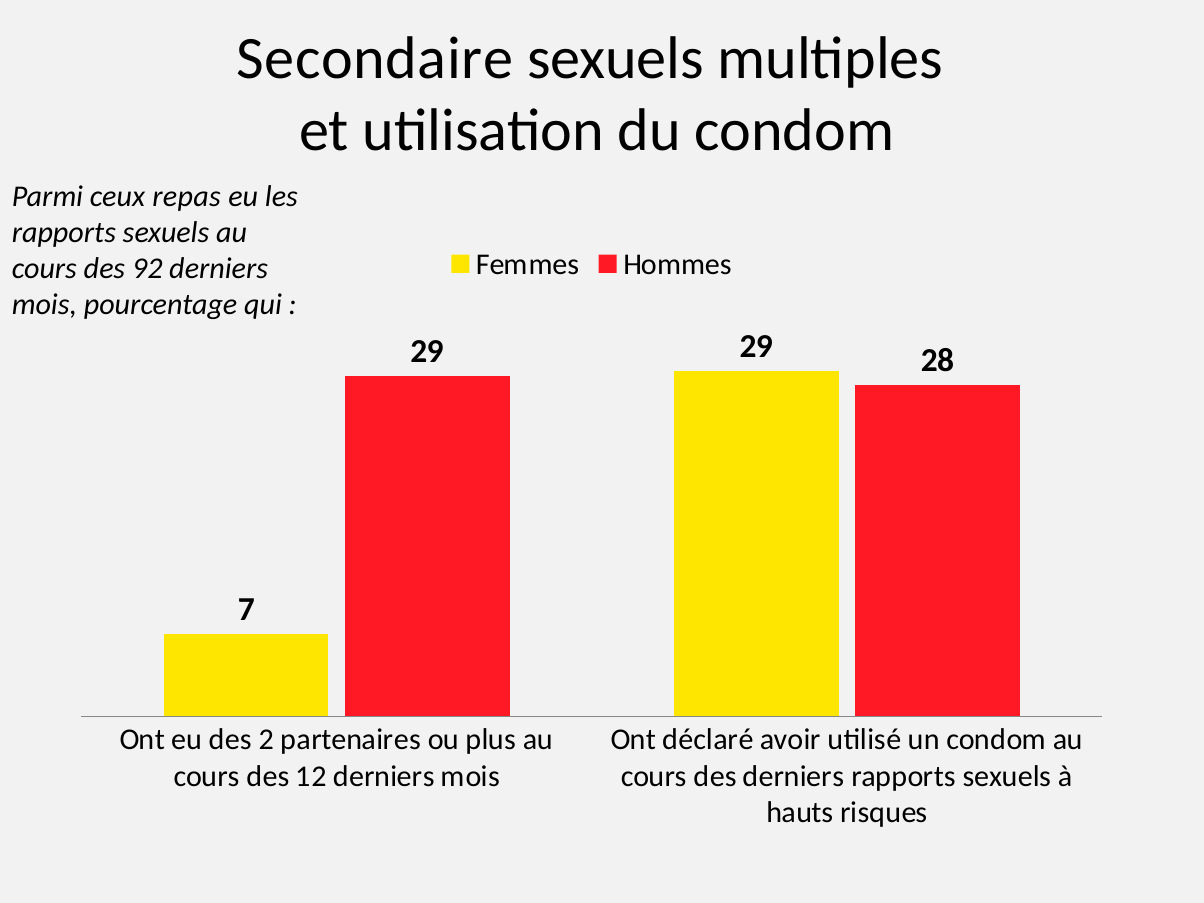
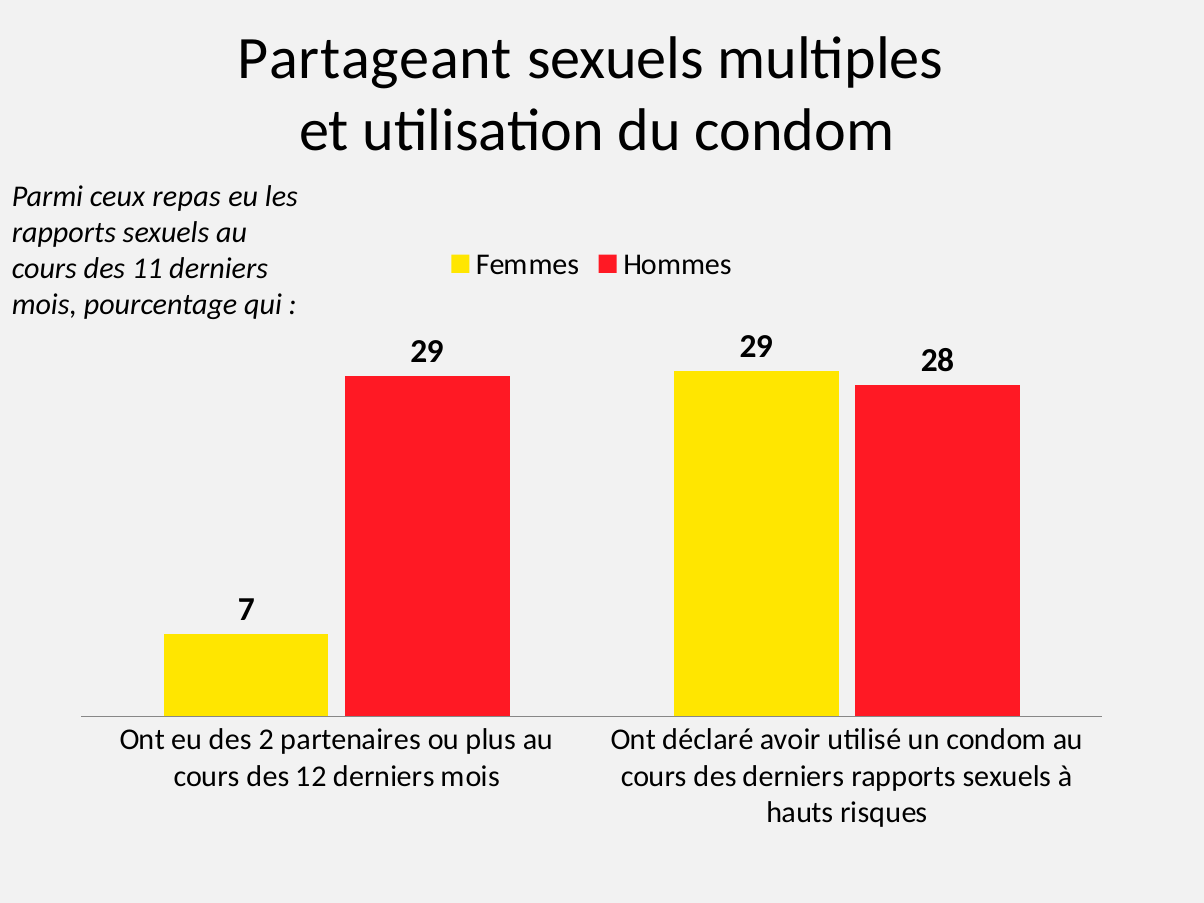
Secondaire: Secondaire -> Partageant
92: 92 -> 11
